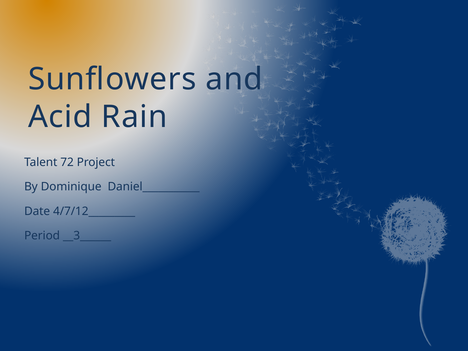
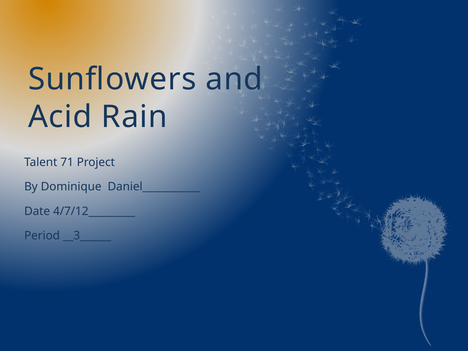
72: 72 -> 71
